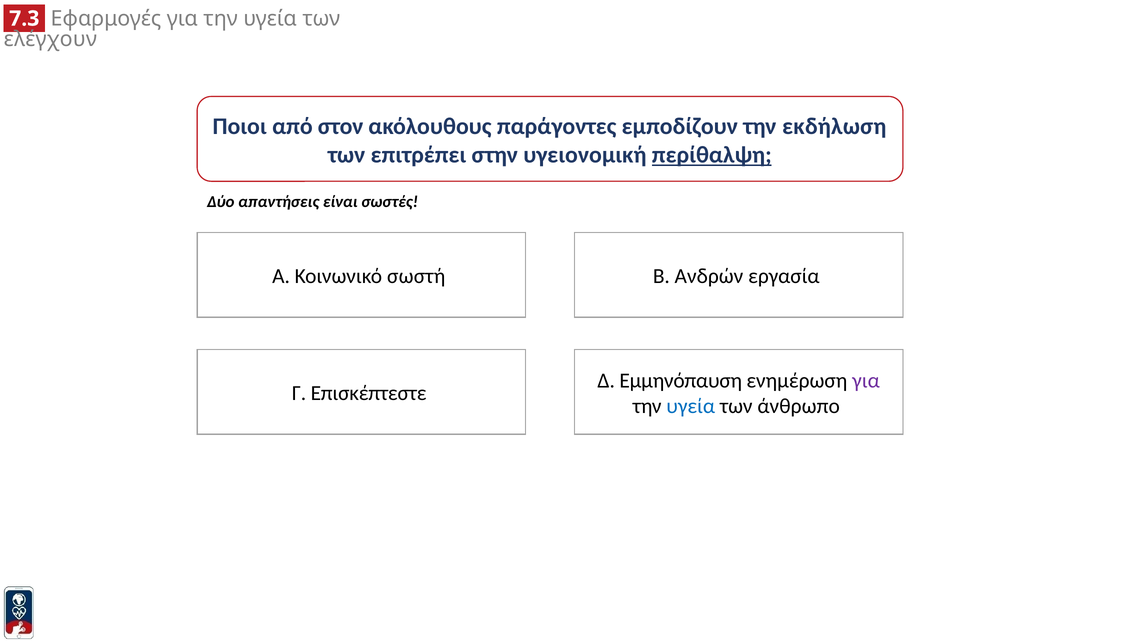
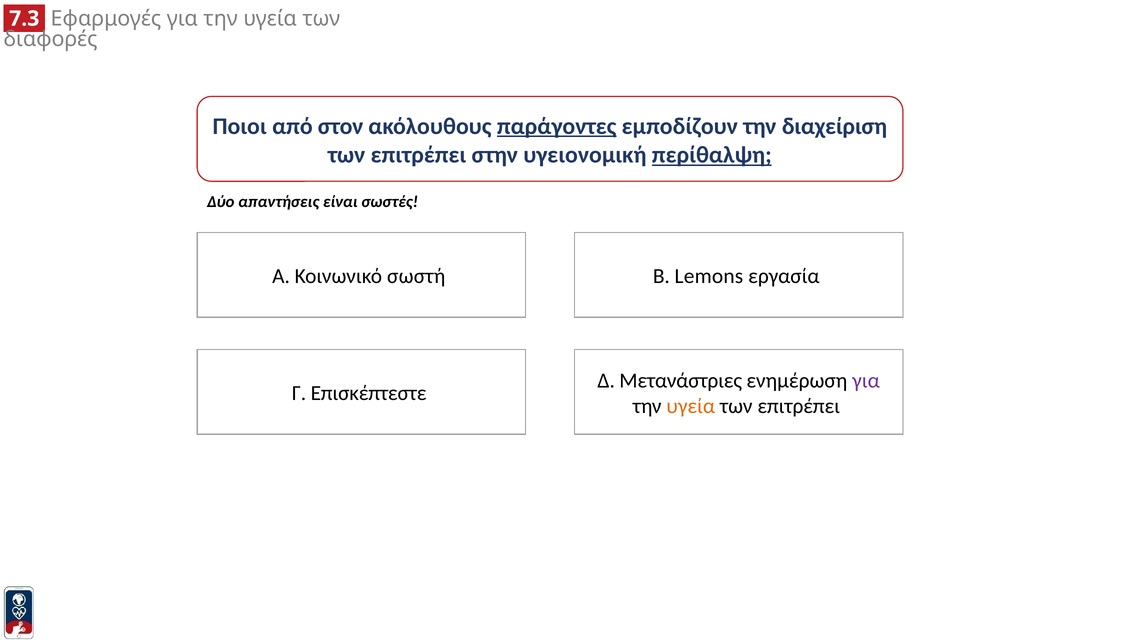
ελέγχουν: ελέγχουν -> διαφορές
παράγοντες underline: none -> present
εκδήλωση: εκδήλωση -> διαχείριση
Ανδρών: Ανδρών -> Lemons
Εμμηνόπαυση: Εμμηνόπαυση -> Μετανάστριες
υγεία at (691, 406) colour: blue -> orange
άνθρωπο at (799, 406): άνθρωπο -> επιτρέπει
